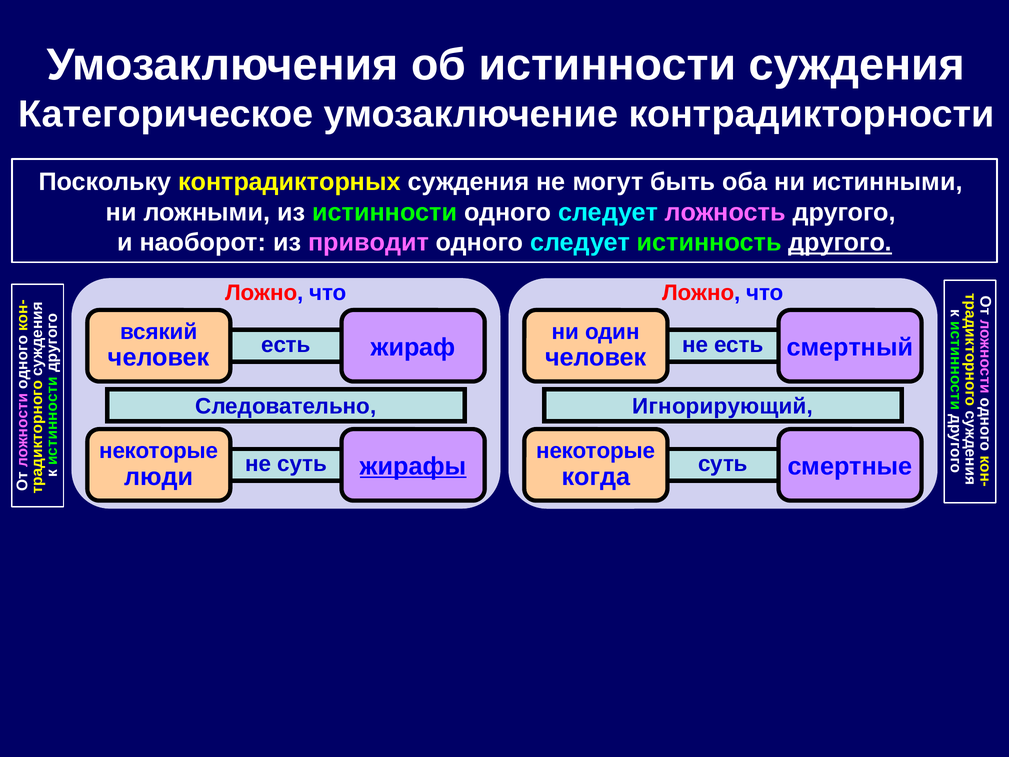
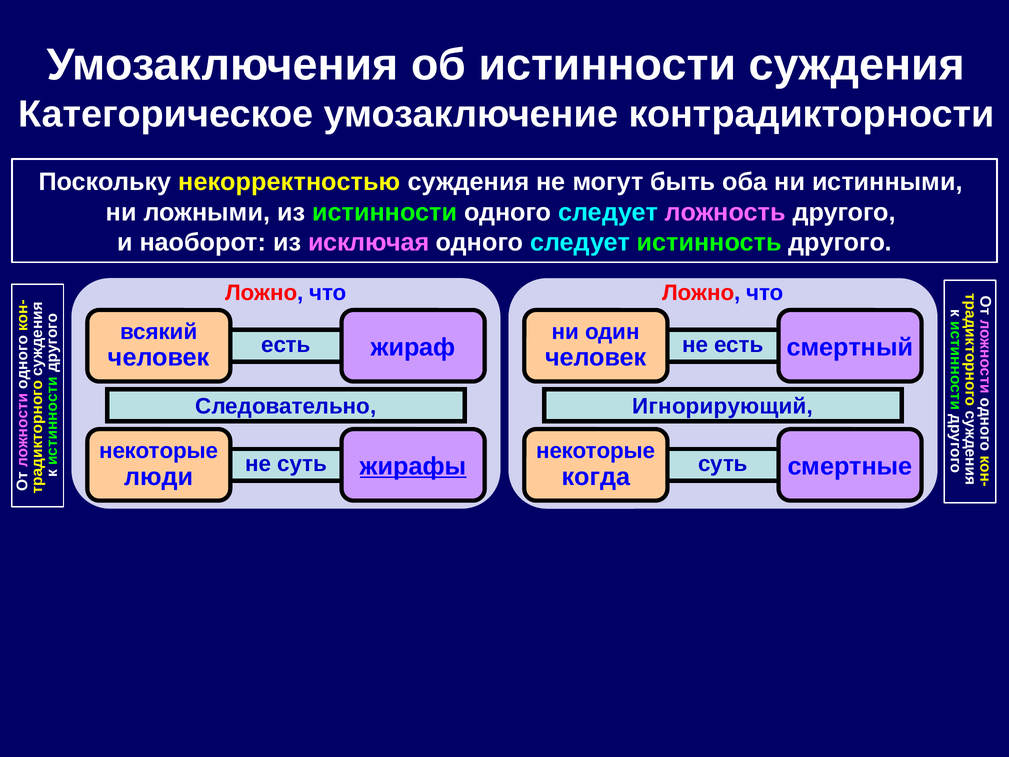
контрадикторных: контрадикторных -> некорректностью
приводит: приводит -> исключая
другого at (840, 243) underline: present -> none
